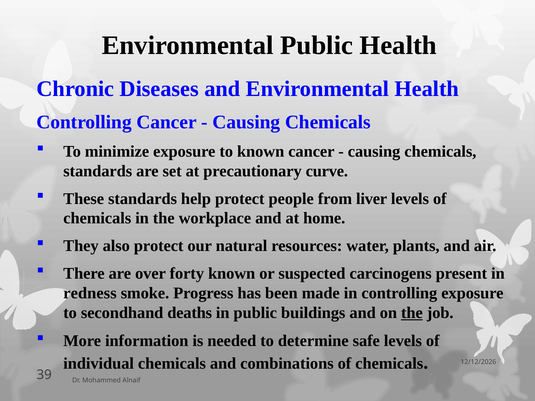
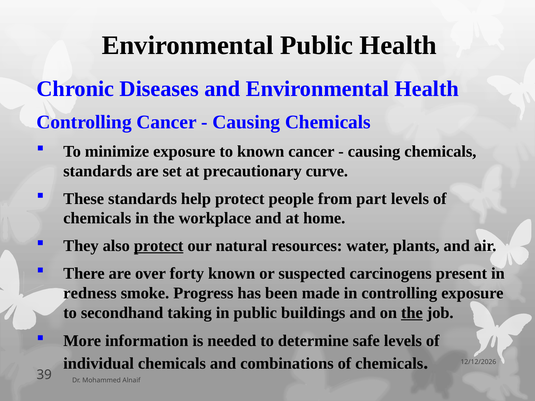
liver: liver -> part
protect at (159, 246) underline: none -> present
deaths: deaths -> taking
